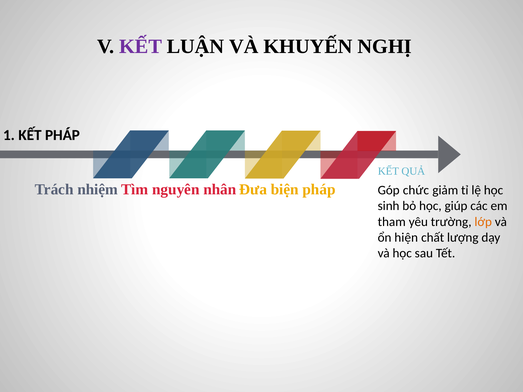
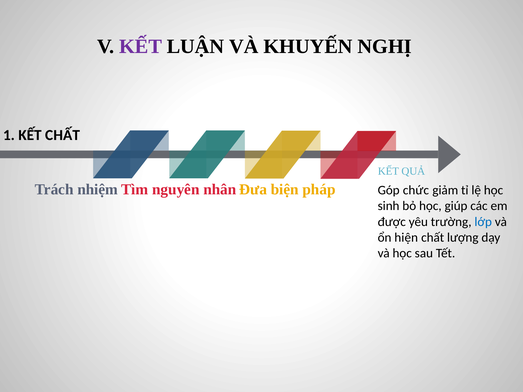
KẾT PHÁP: PHÁP -> CHẤT
tham: tham -> được
lớp colour: orange -> blue
